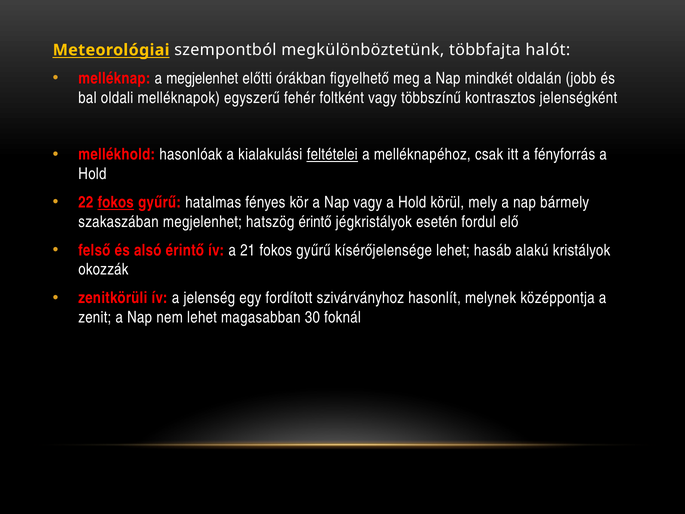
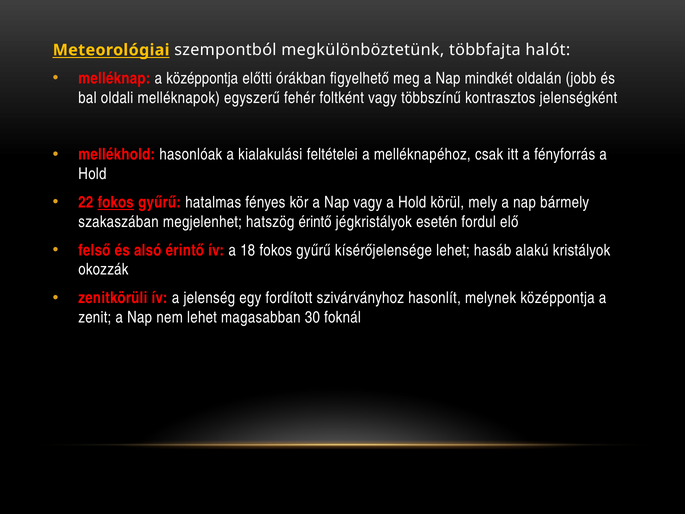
a megjelenhet: megjelenhet -> középpontja
feltételei underline: present -> none
21: 21 -> 18
